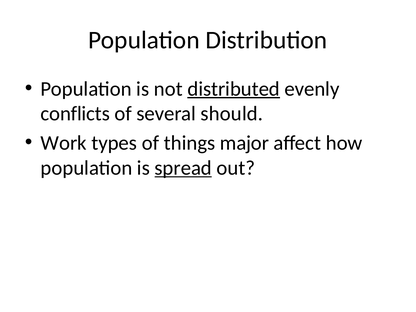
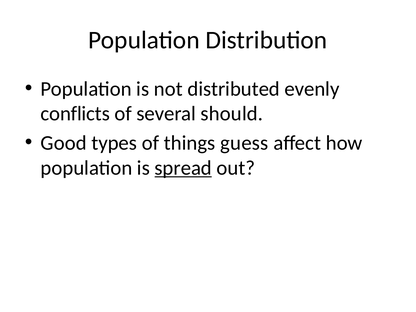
distributed underline: present -> none
Work: Work -> Good
major: major -> guess
